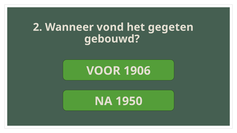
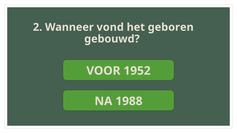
gegeten: gegeten -> geboren
1906: 1906 -> 1952
1950: 1950 -> 1988
